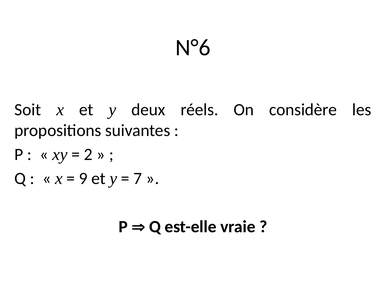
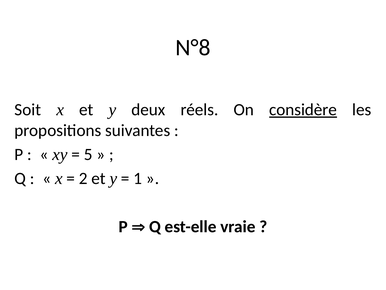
N°6: N°6 -> N°8
considère underline: none -> present
2: 2 -> 5
9: 9 -> 2
7: 7 -> 1
